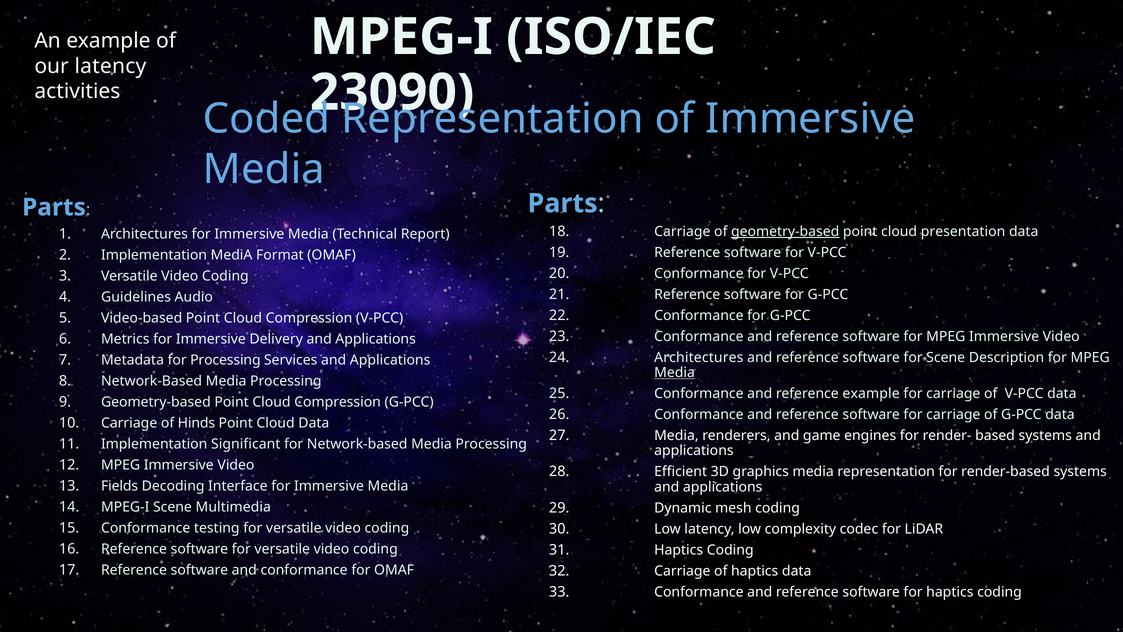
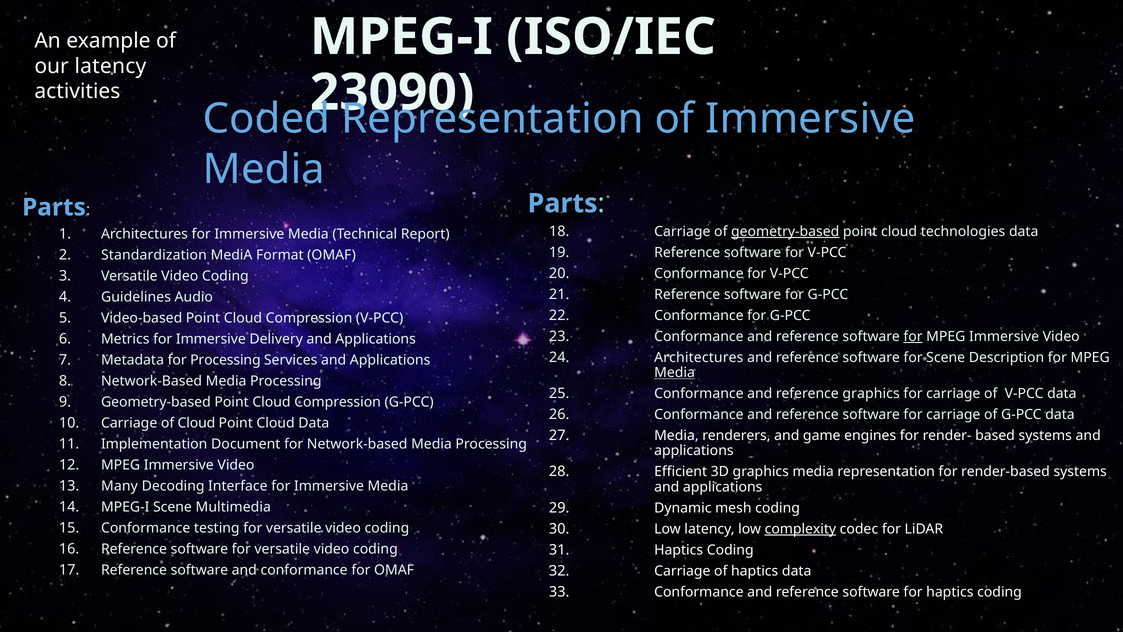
presentation: presentation -> technologies
Implementation at (154, 255): Implementation -> Standardization
for at (913, 336) underline: none -> present
reference example: example -> graphics
of Hinds: Hinds -> Cloud
Significant: Significant -> Document
Fields: Fields -> Many
complexity underline: none -> present
